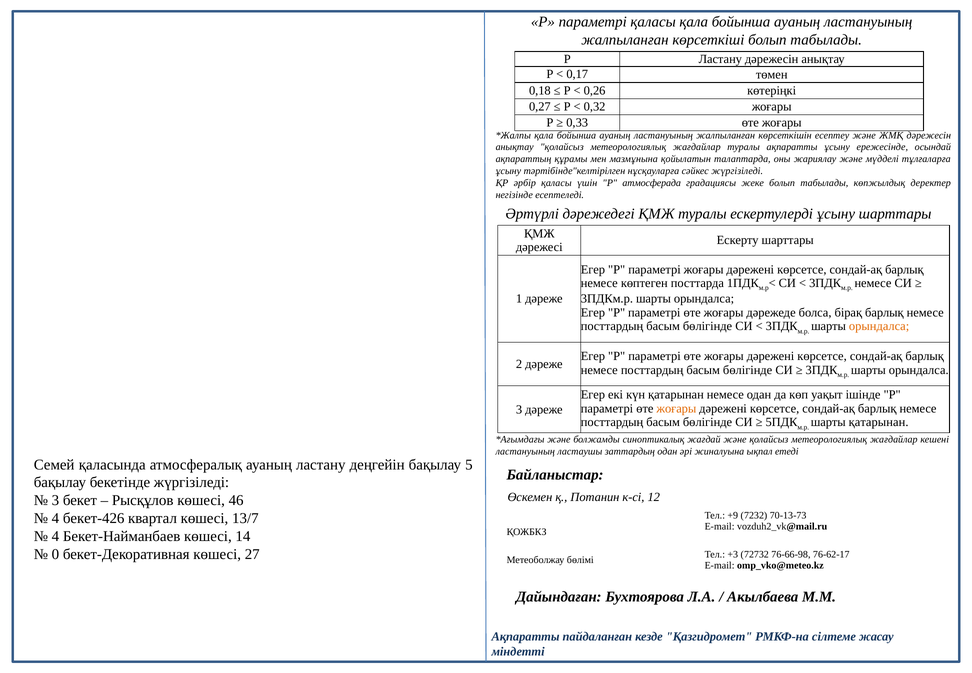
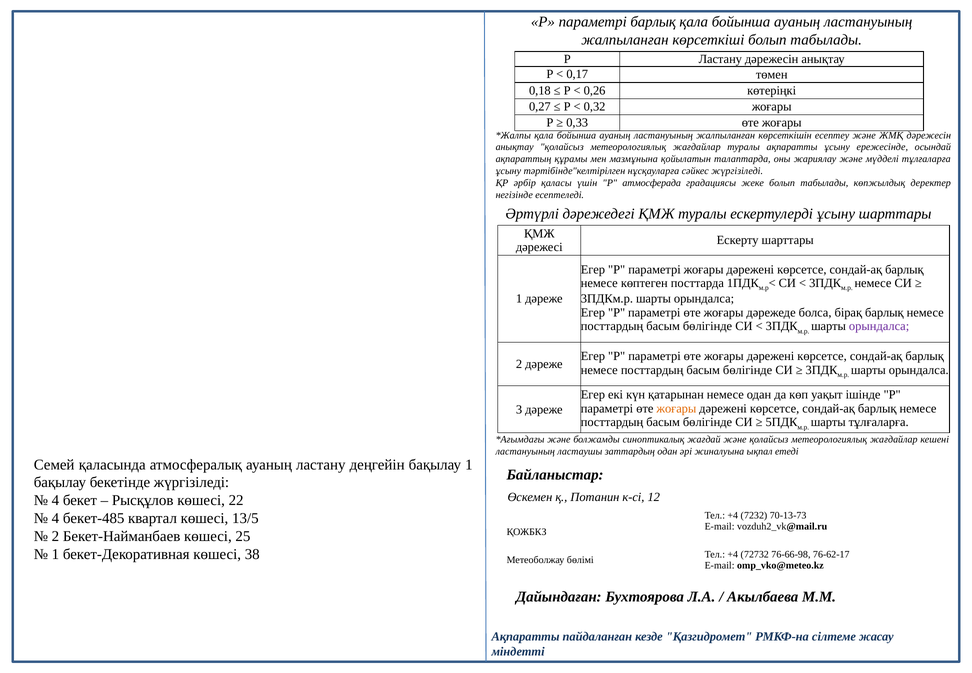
параметрі қаласы: қаласы -> барлық
орындалса at (879, 326) colour: orange -> purple
шарты қатарынан: қатарынан -> тұлғаларға
бақылау 5: 5 -> 1
3 at (55, 500): 3 -> 4
46: 46 -> 22
+9 at (733, 515): +9 -> +4
бекет-426: бекет-426 -> бекет-485
13/7: 13/7 -> 13/5
4 at (55, 536): 4 -> 2
14: 14 -> 25
0 at (55, 554): 0 -> 1
27: 27 -> 38
+3 at (733, 554): +3 -> +4
